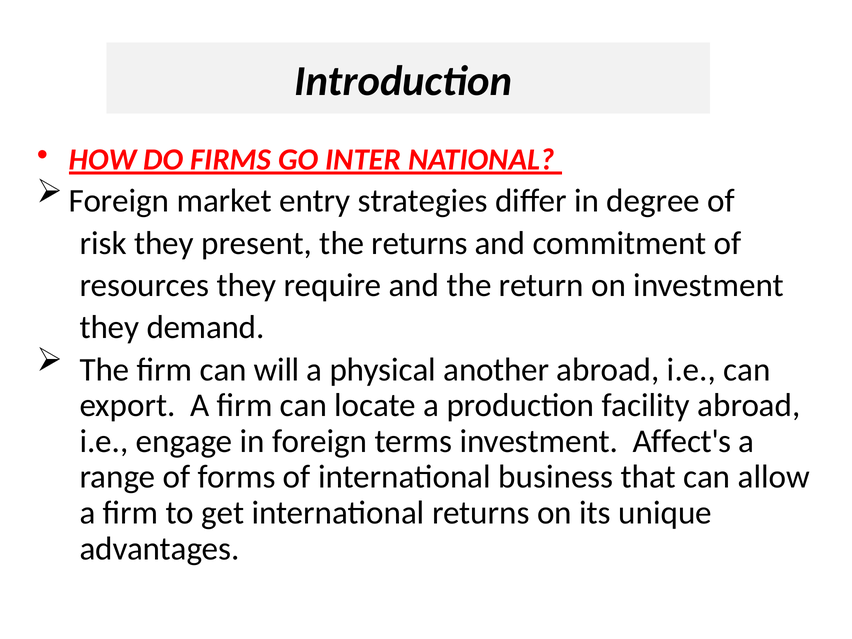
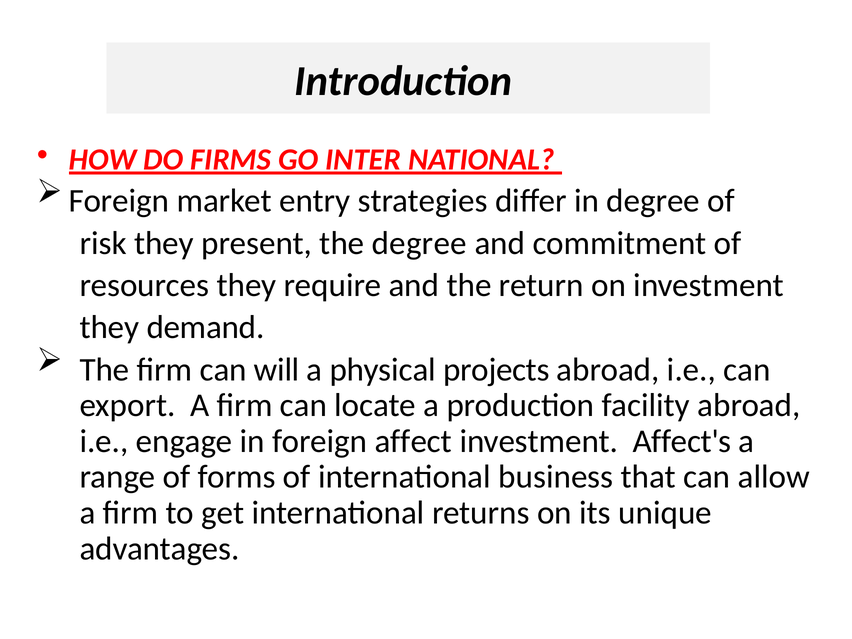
the returns: returns -> degree
another: another -> projects
terms: terms -> affect
